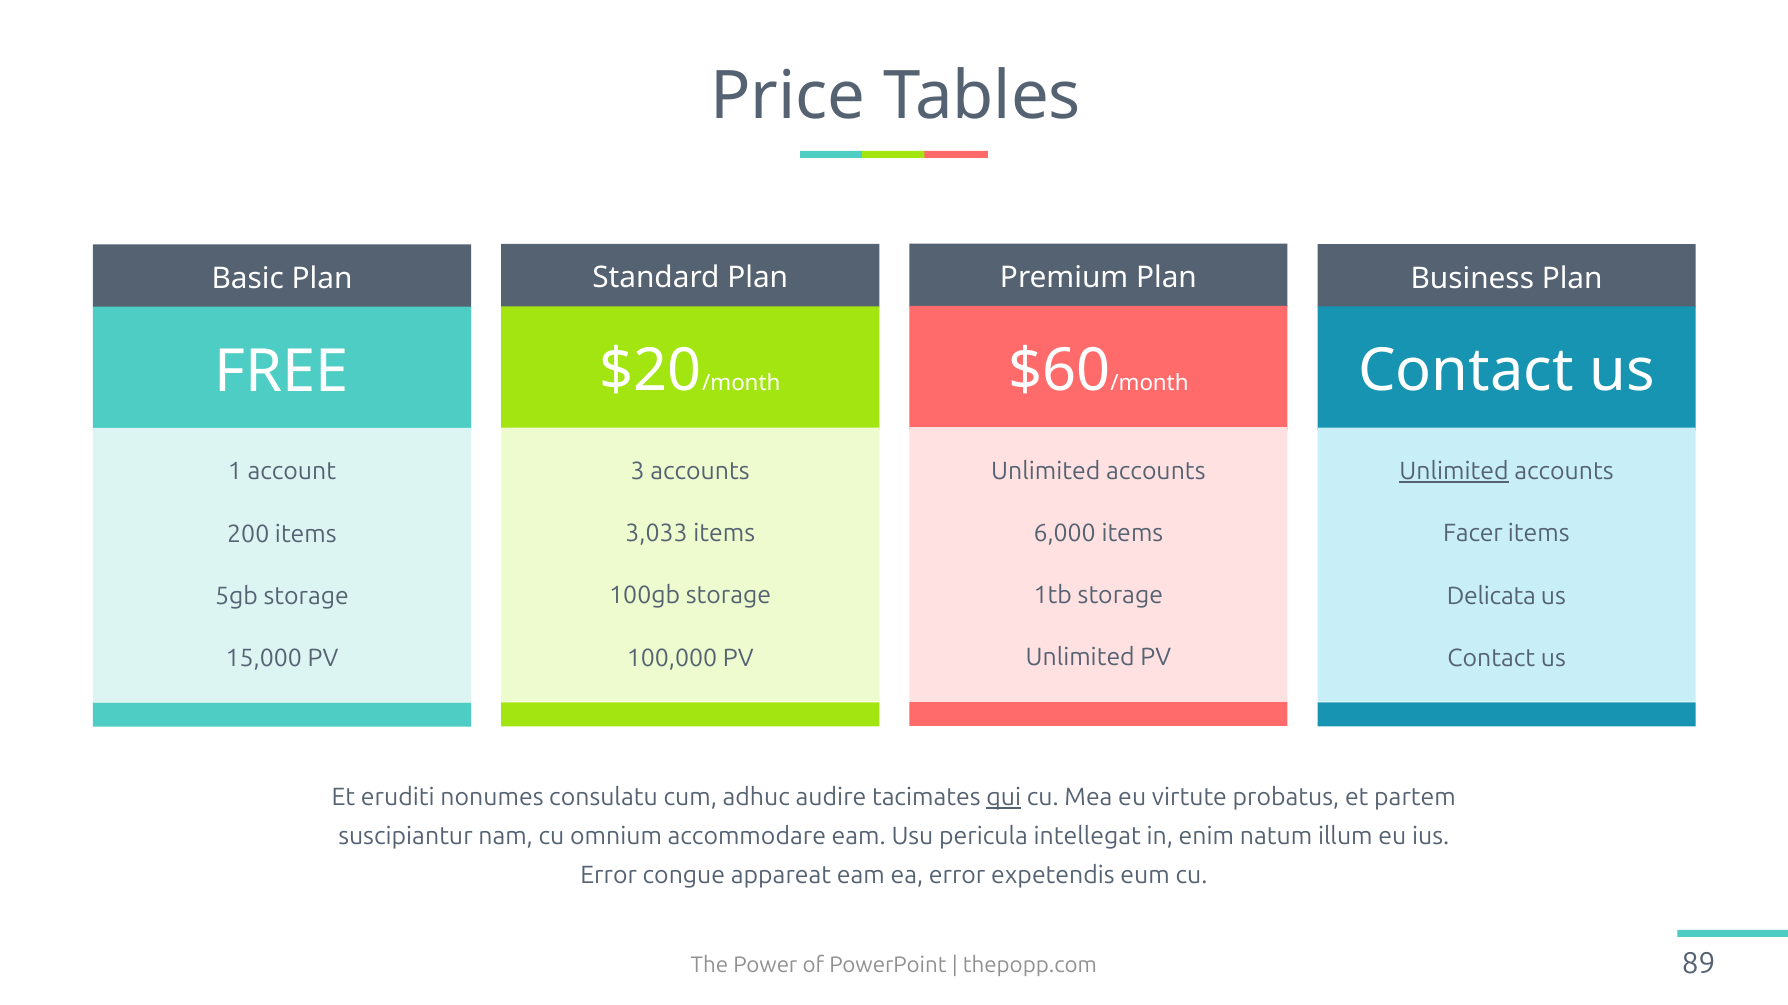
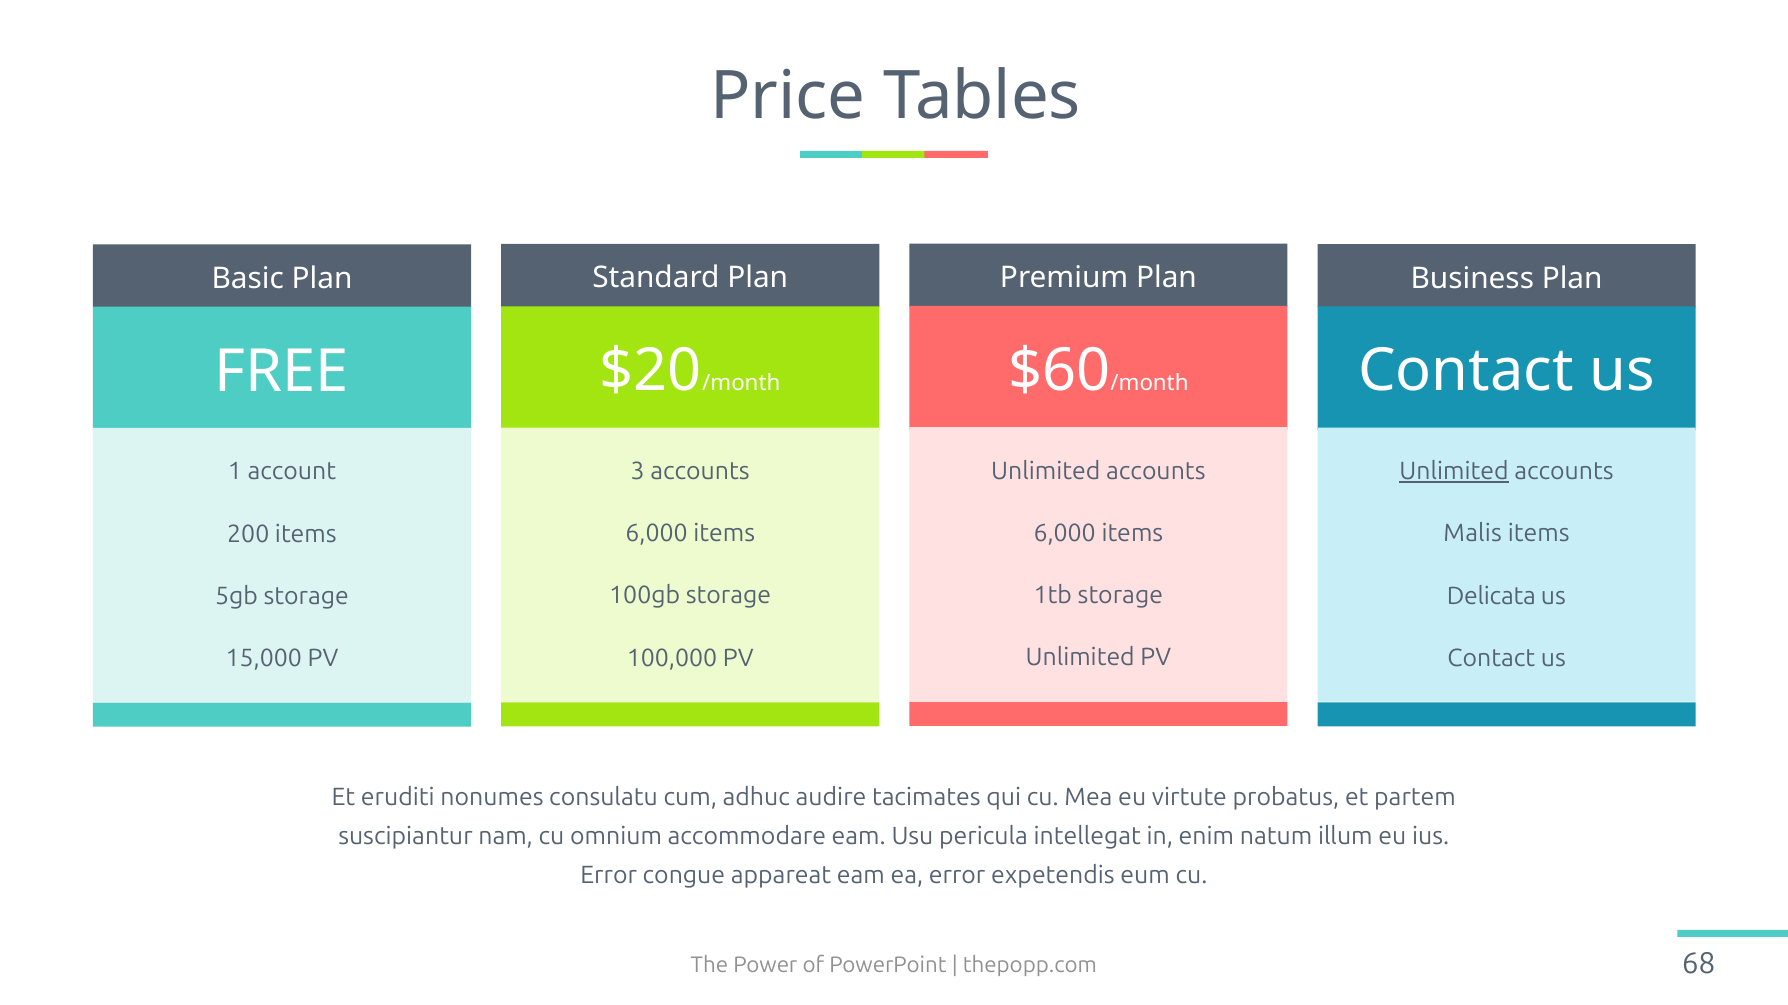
3,033 at (656, 534): 3,033 -> 6,000
Facer: Facer -> Malis
qui underline: present -> none
89: 89 -> 68
